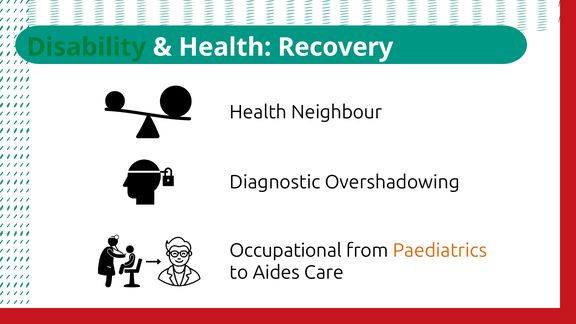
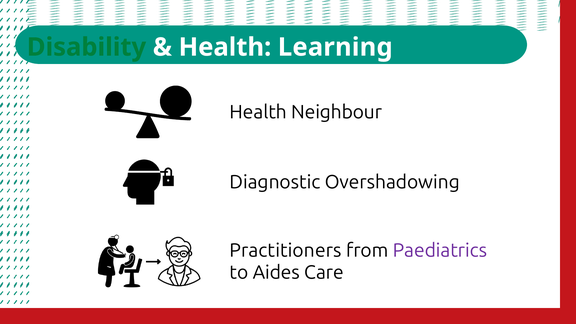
Recovery: Recovery -> Learning
Occupational: Occupational -> Practitioners
Paediatrics colour: orange -> purple
